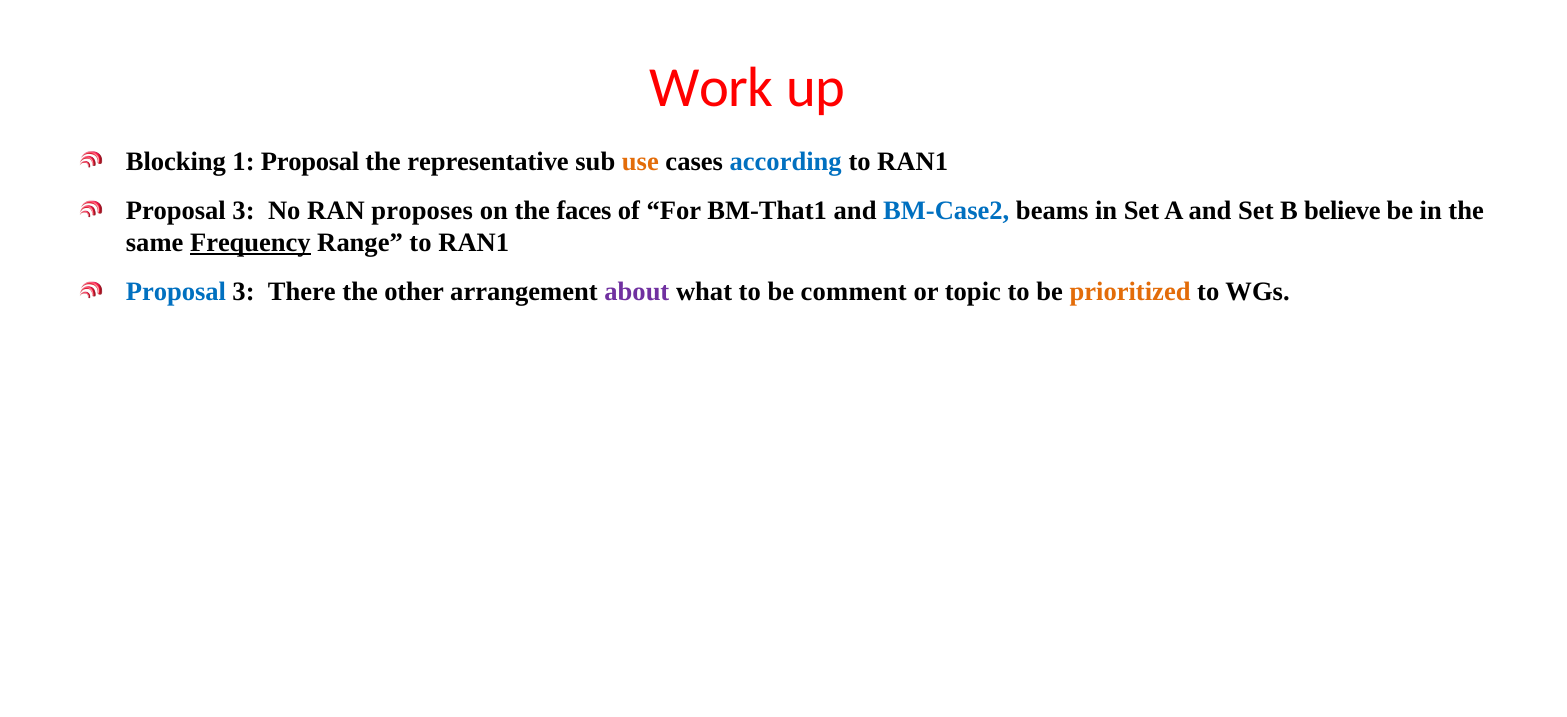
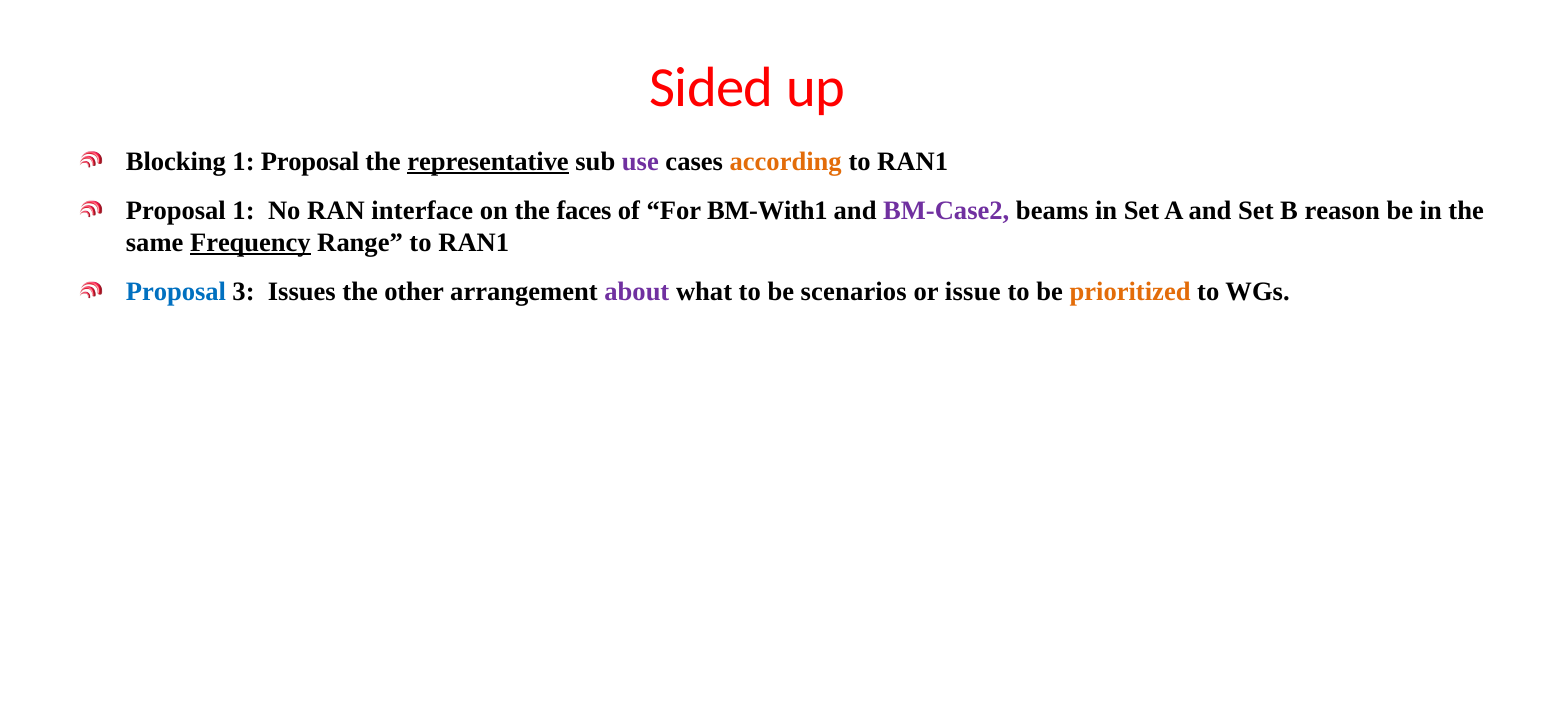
Work: Work -> Sided
representative underline: none -> present
use colour: orange -> purple
according colour: blue -> orange
3 at (244, 211): 3 -> 1
proposes: proposes -> interface
BM-That1: BM-That1 -> BM-With1
BM-Case2 colour: blue -> purple
believe: believe -> reason
There: There -> Issues
comment: comment -> scenarios
topic: topic -> issue
